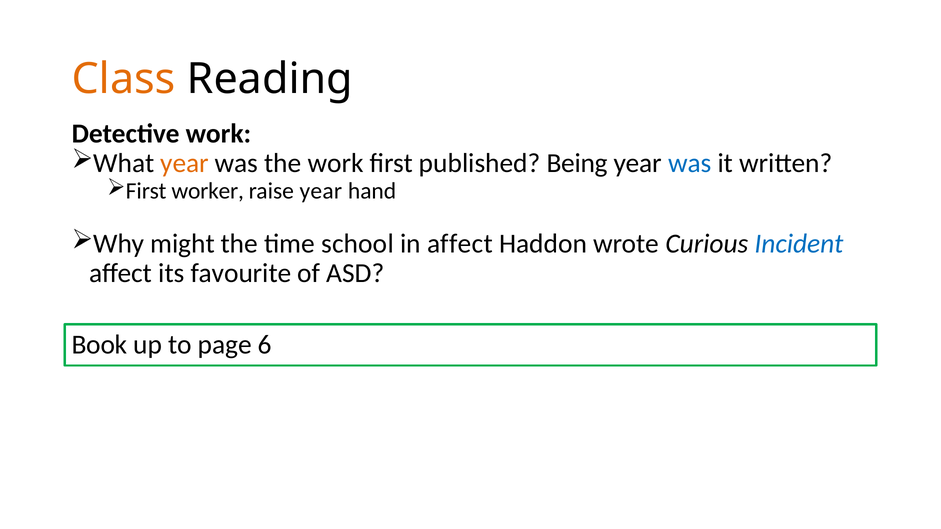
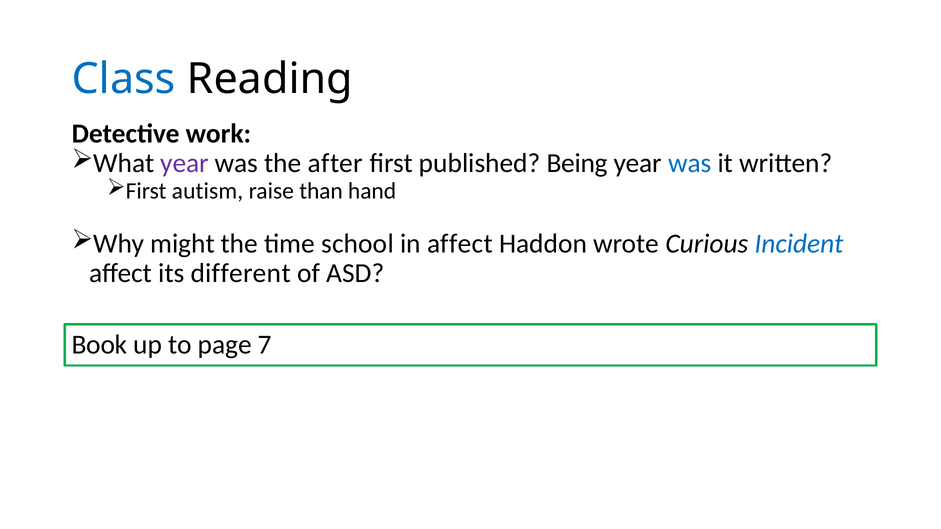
Class colour: orange -> blue
year at (185, 163) colour: orange -> purple
the work: work -> after
worker: worker -> autism
raise year: year -> than
favourite: favourite -> different
6: 6 -> 7
